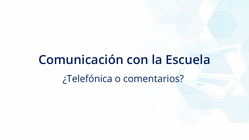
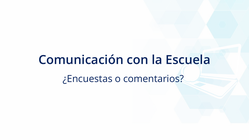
¿Telefónica: ¿Telefónica -> ¿Encuestas
